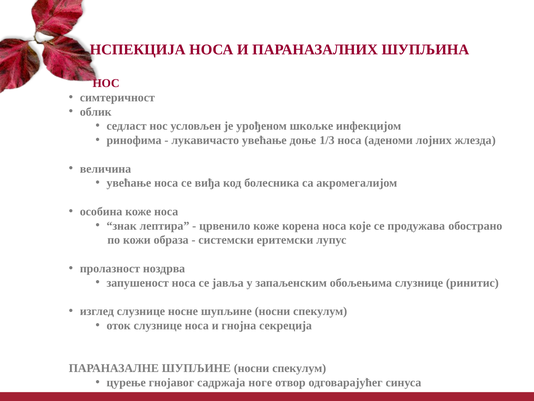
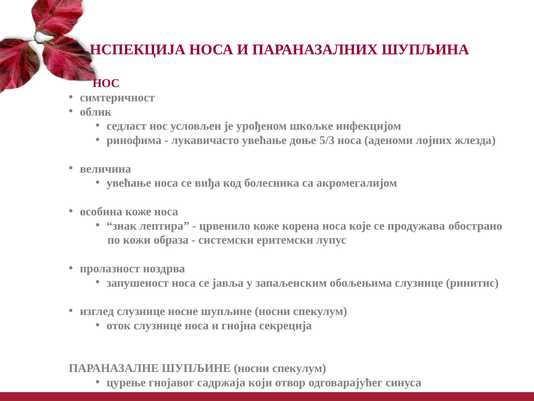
1/3: 1/3 -> 5/3
ноге: ноге -> који
